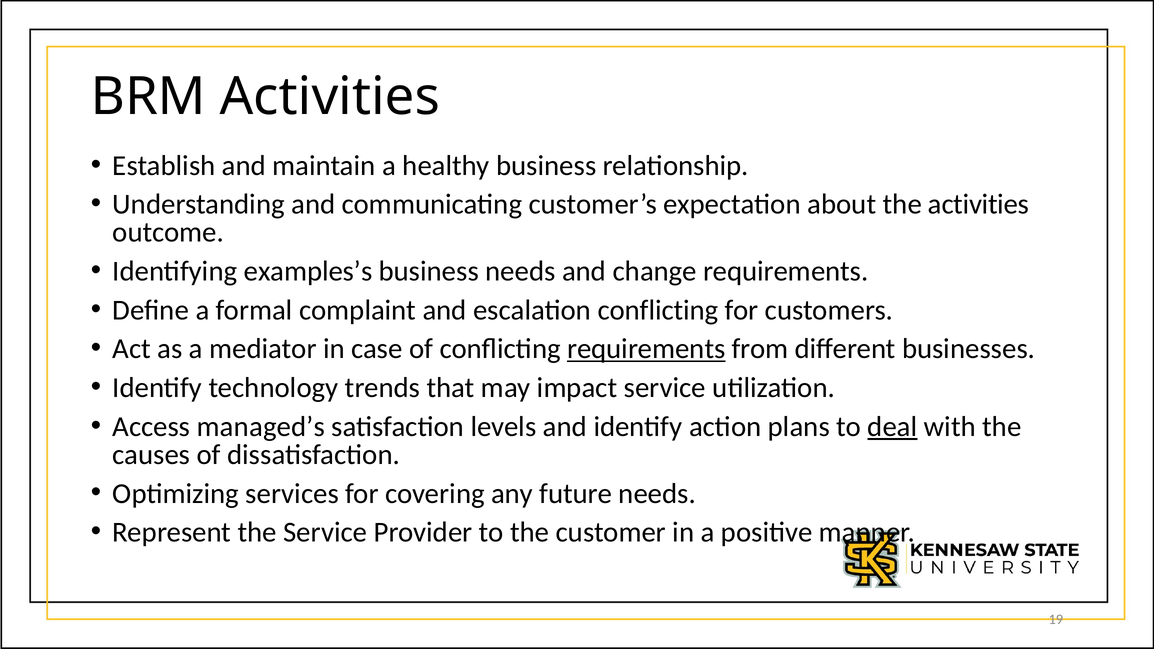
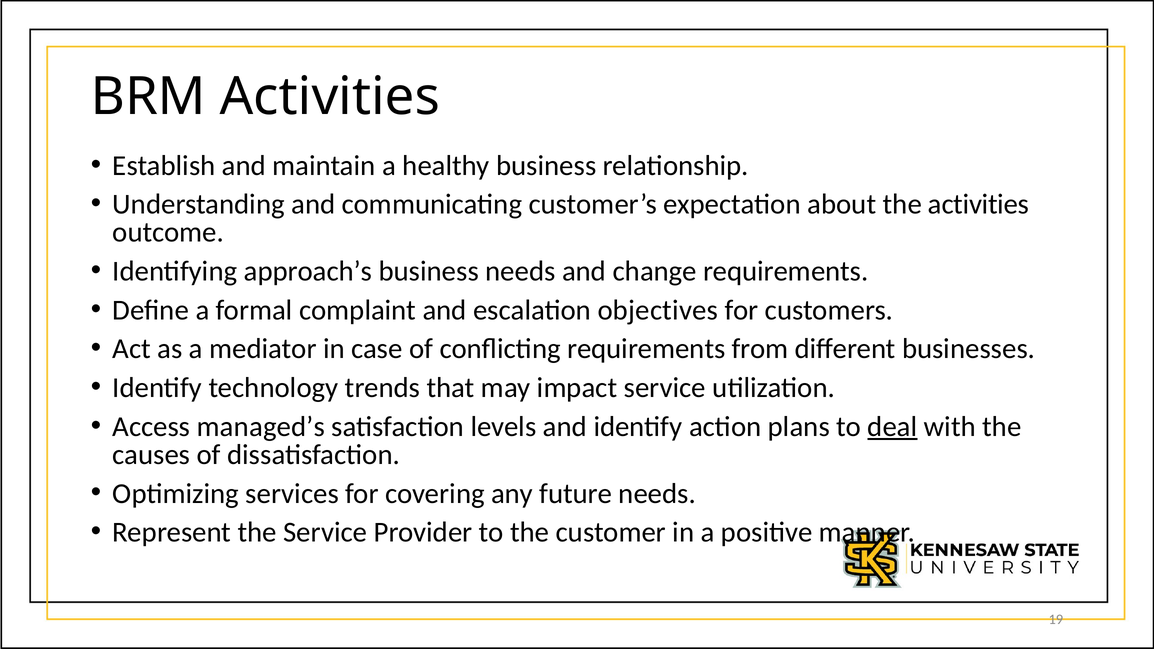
examples’s: examples’s -> approach’s
escalation conflicting: conflicting -> objectives
requirements at (646, 349) underline: present -> none
